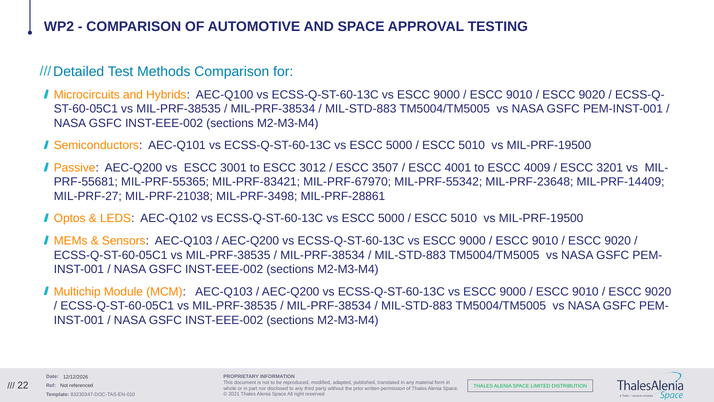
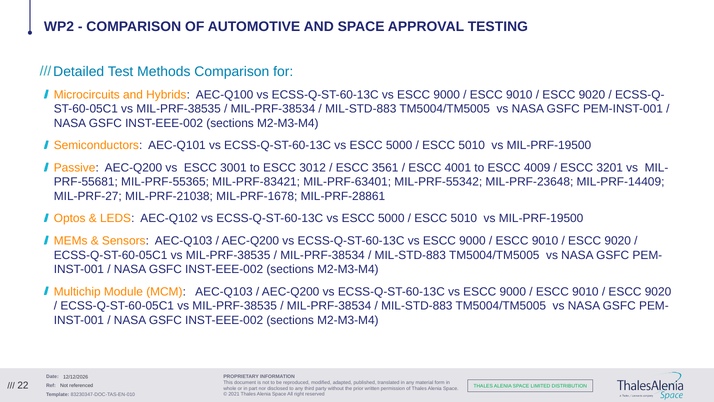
3507: 3507 -> 3561
MIL-PRF-67970: MIL-PRF-67970 -> MIL-PRF-63401
MIL-PRF-3498: MIL-PRF-3498 -> MIL-PRF-1678
